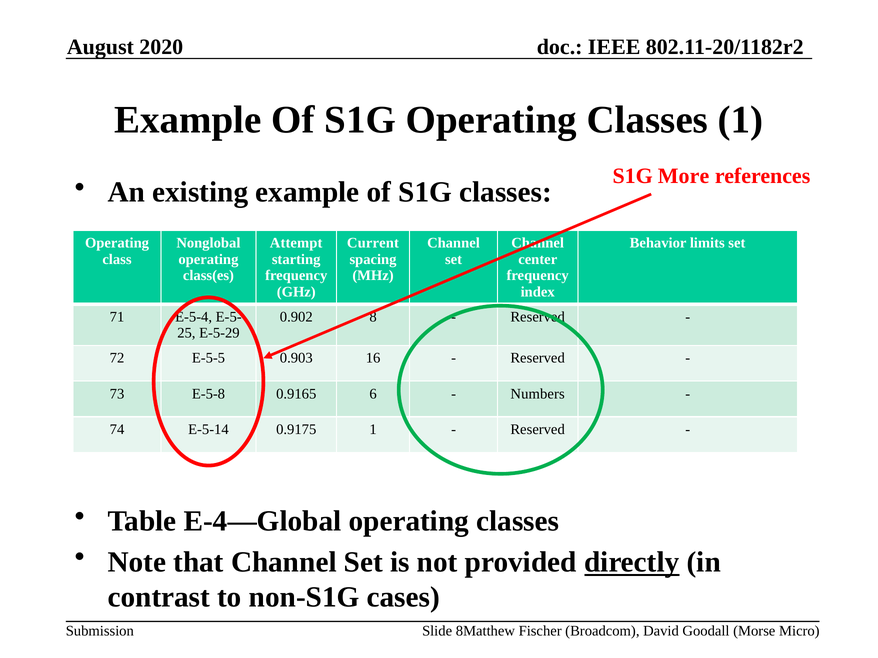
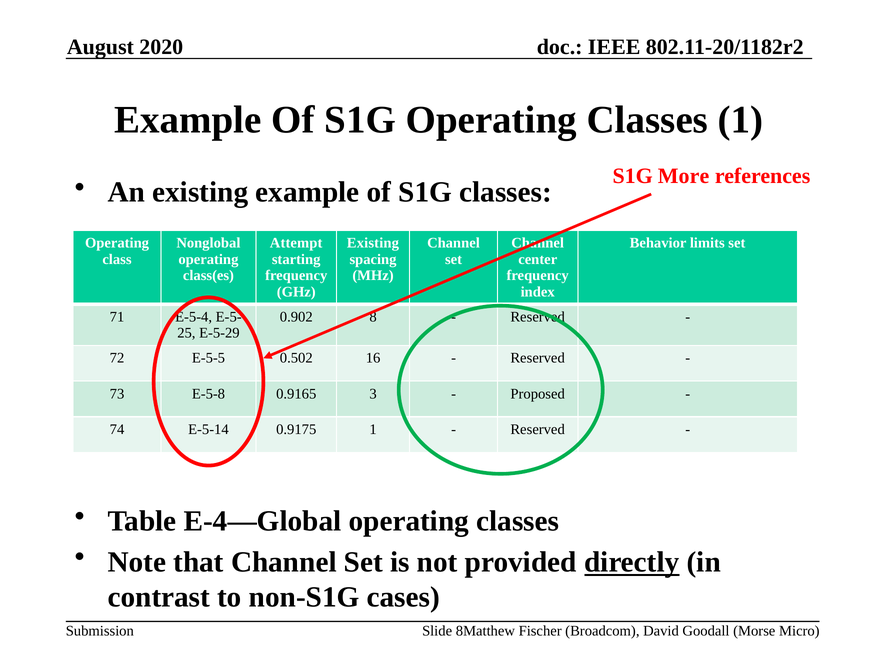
Current at (373, 243): Current -> Existing
0.903: 0.903 -> 0.502
6: 6 -> 3
Numbers: Numbers -> Proposed
